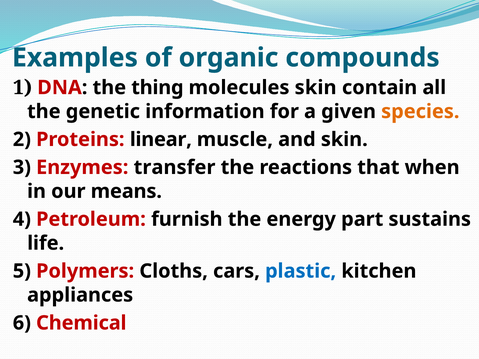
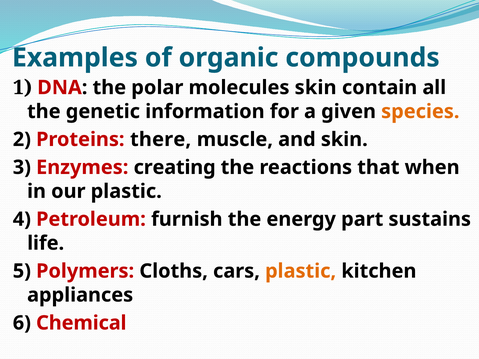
thing: thing -> polar
linear: linear -> there
transfer: transfer -> creating
our means: means -> plastic
plastic at (301, 271) colour: blue -> orange
